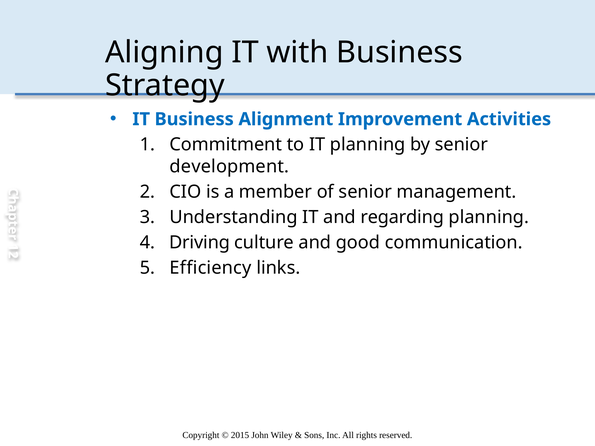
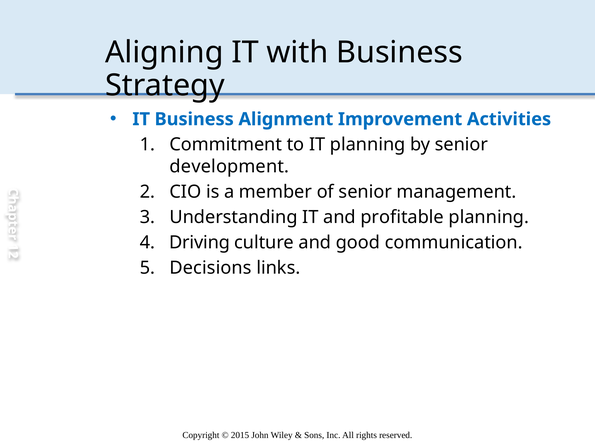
regarding: regarding -> profitable
Efficiency: Efficiency -> Decisions
